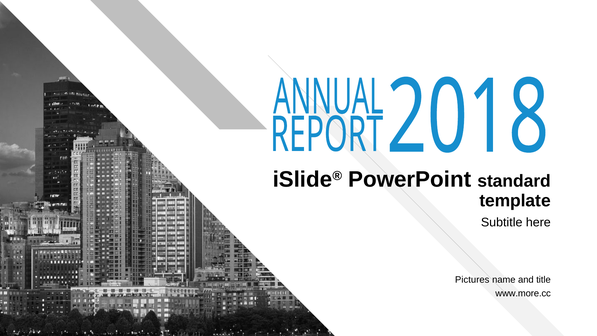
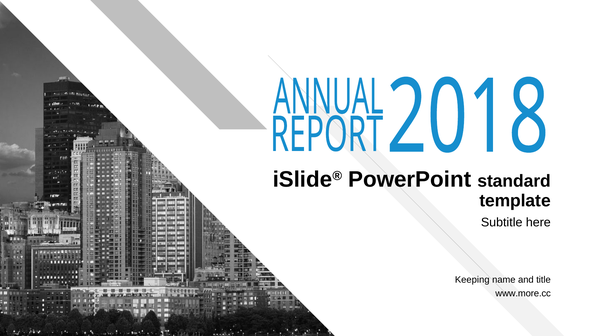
Pictures: Pictures -> Keeping
